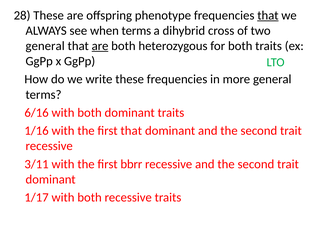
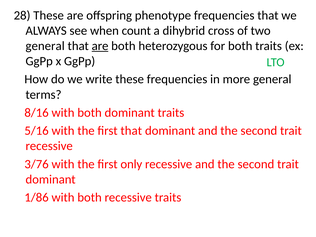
that at (268, 15) underline: present -> none
when terms: terms -> count
6/16: 6/16 -> 8/16
1/16: 1/16 -> 5/16
3/11: 3/11 -> 3/76
bbrr: bbrr -> only
1/17: 1/17 -> 1/86
